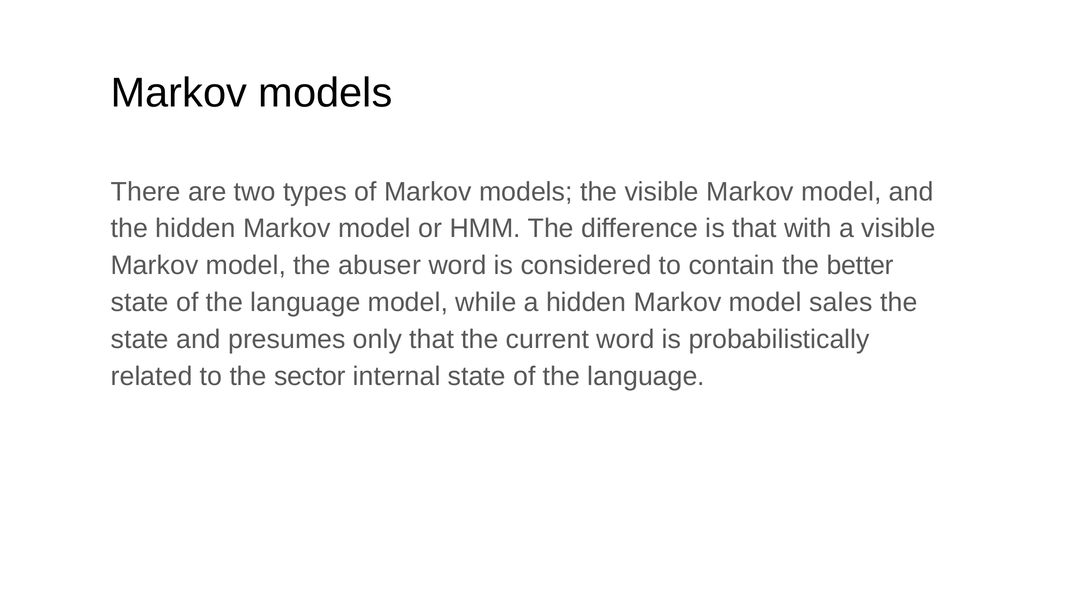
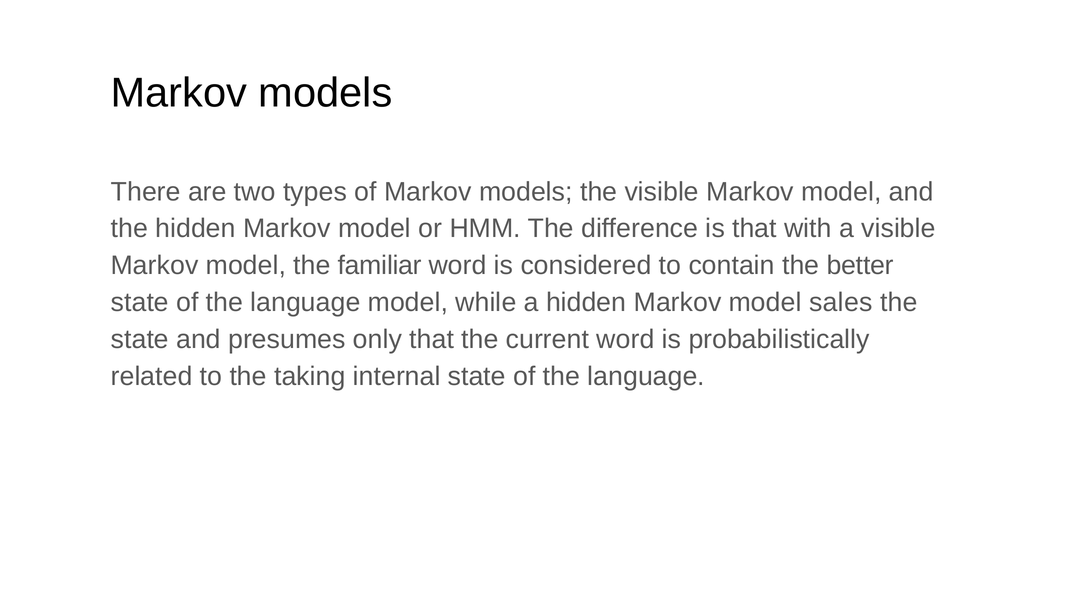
abuser: abuser -> familiar
sector: sector -> taking
